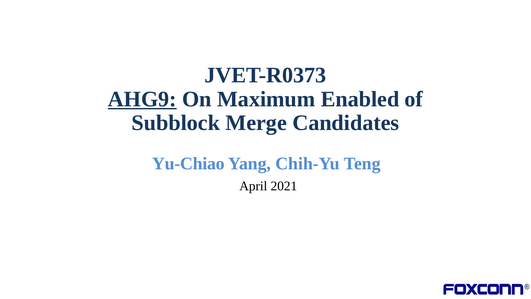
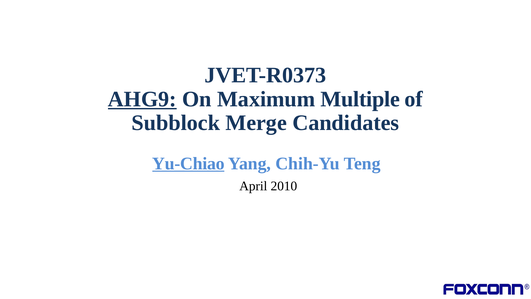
Enabled: Enabled -> Multiple
Yu-Chiao underline: none -> present
2021: 2021 -> 2010
